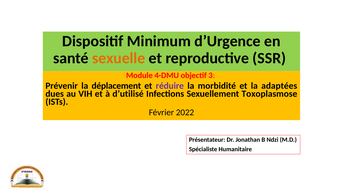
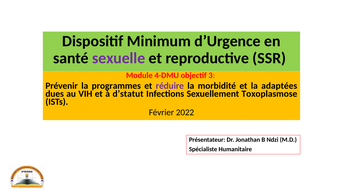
sexuelle colour: orange -> purple
déplacement: déplacement -> programmes
d’utilisé: d’utilisé -> d’statut
